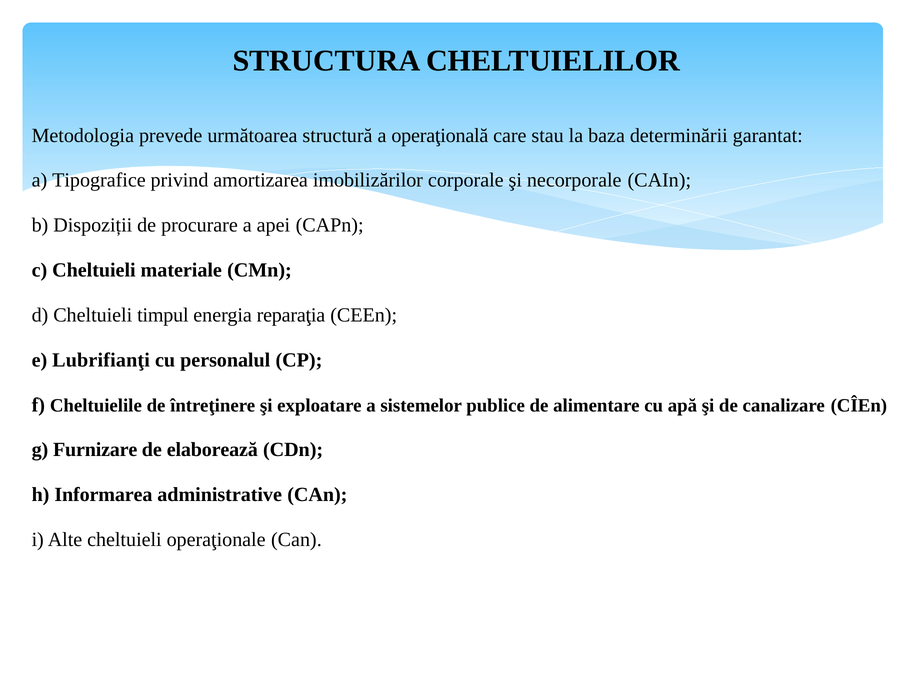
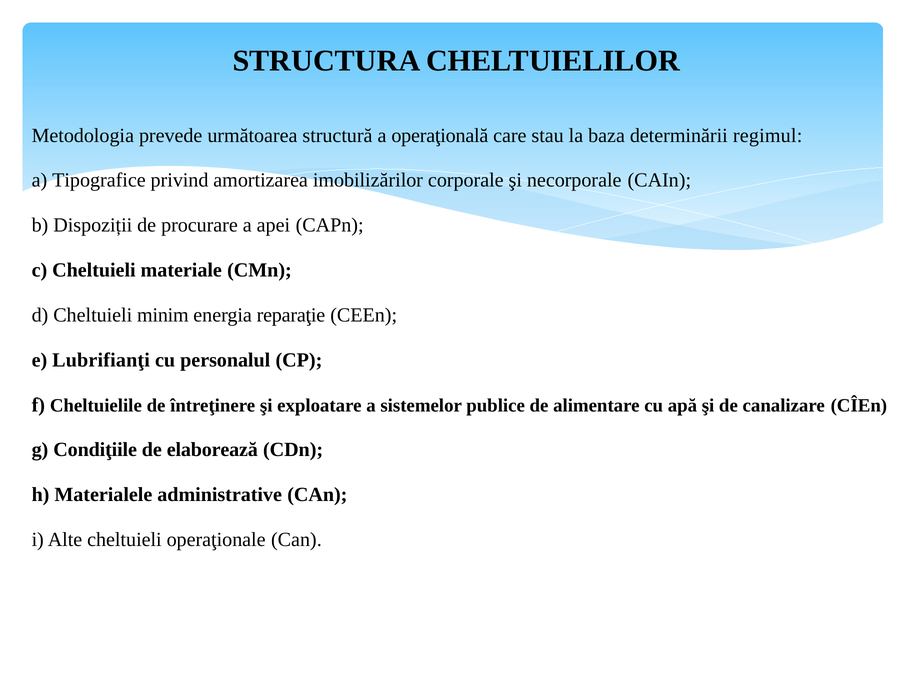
garantat: garantat -> regimul
timpul: timpul -> minim
reparaţia: reparaţia -> reparaţie
Furnizare: Furnizare -> Condiţiile
Informarea: Informarea -> Materialele
